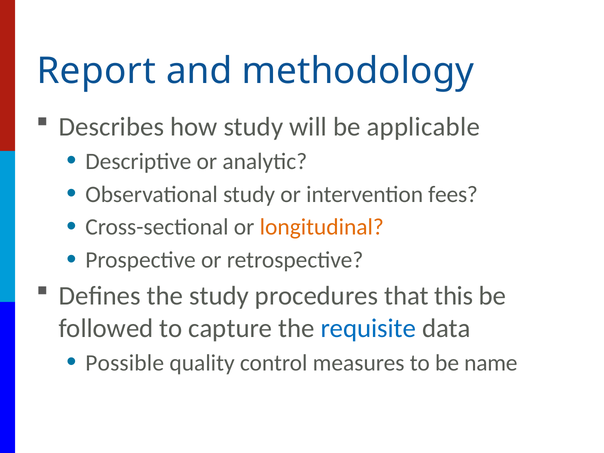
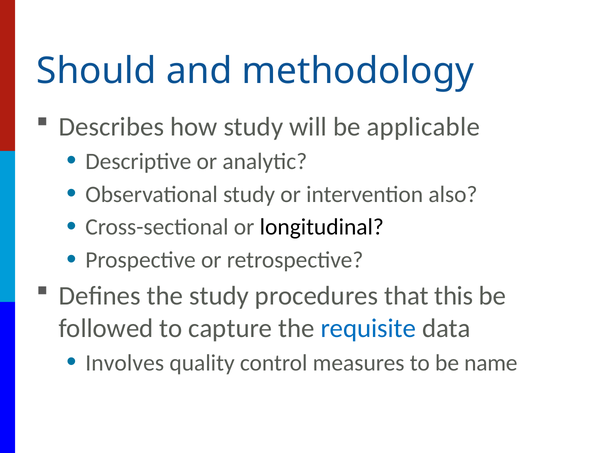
Report: Report -> Should
fees: fees -> also
longitudinal colour: orange -> black
Possible: Possible -> Involves
